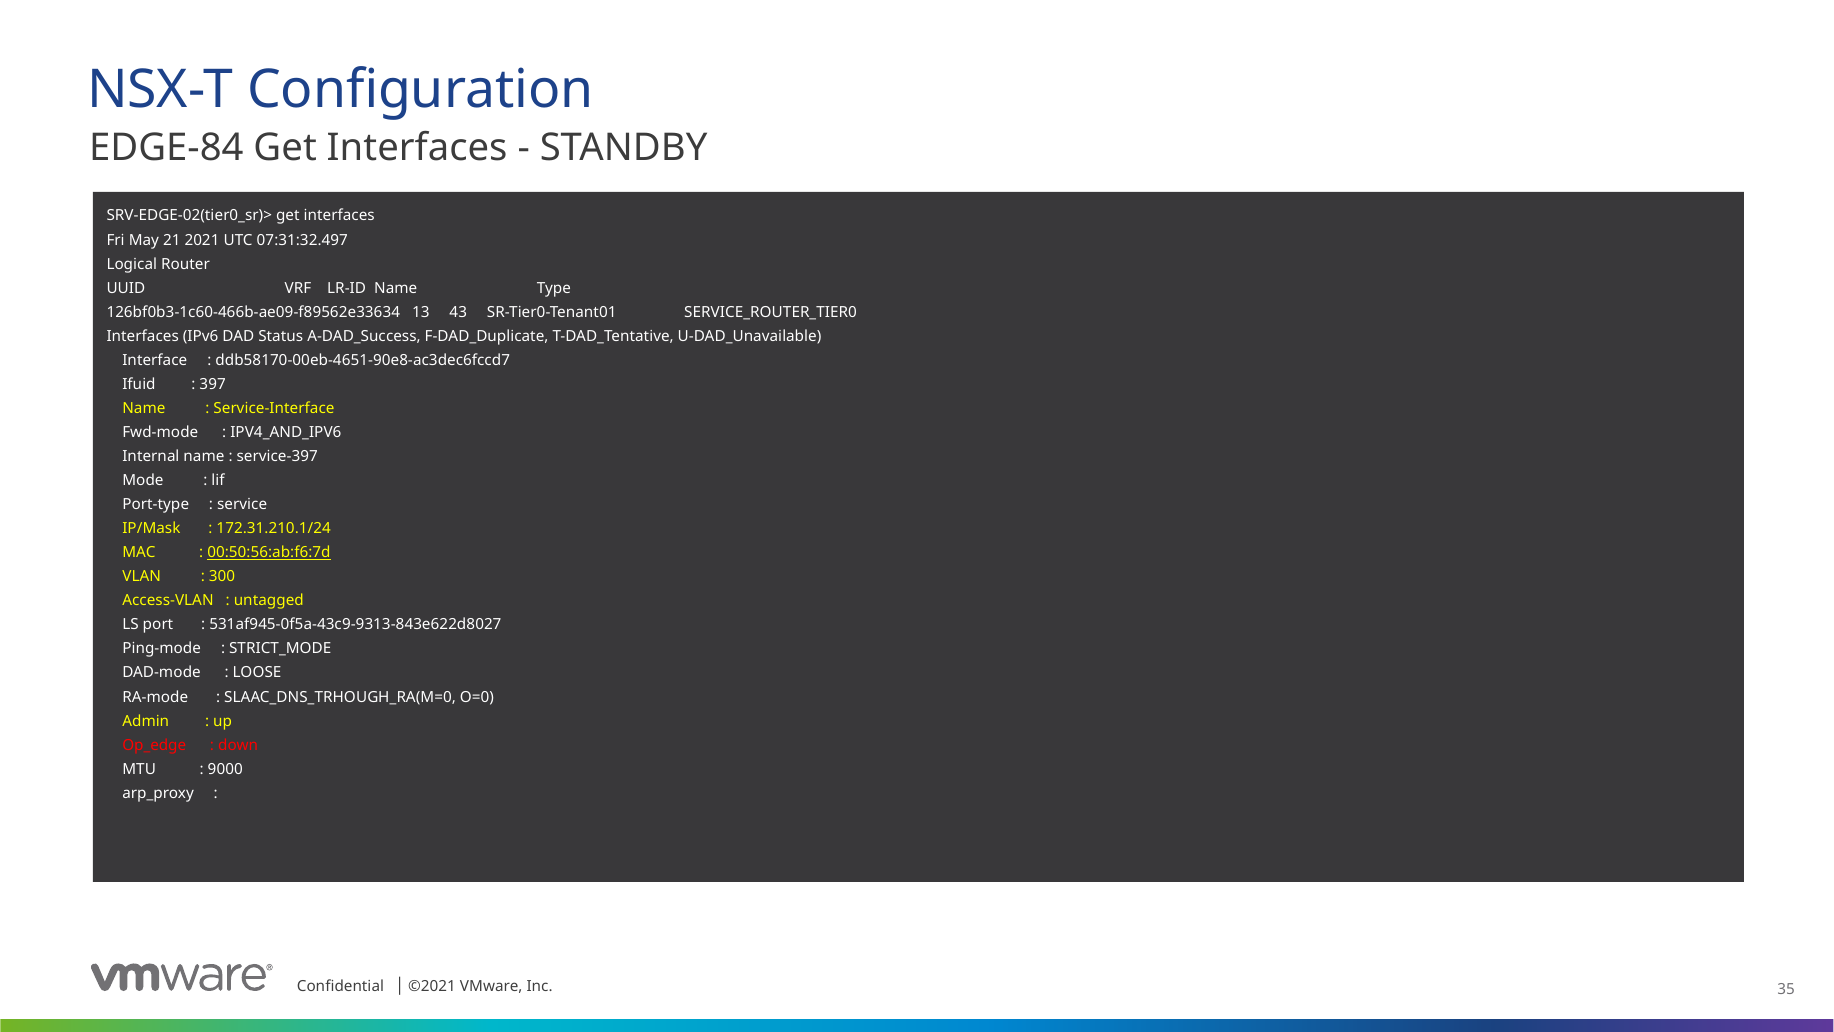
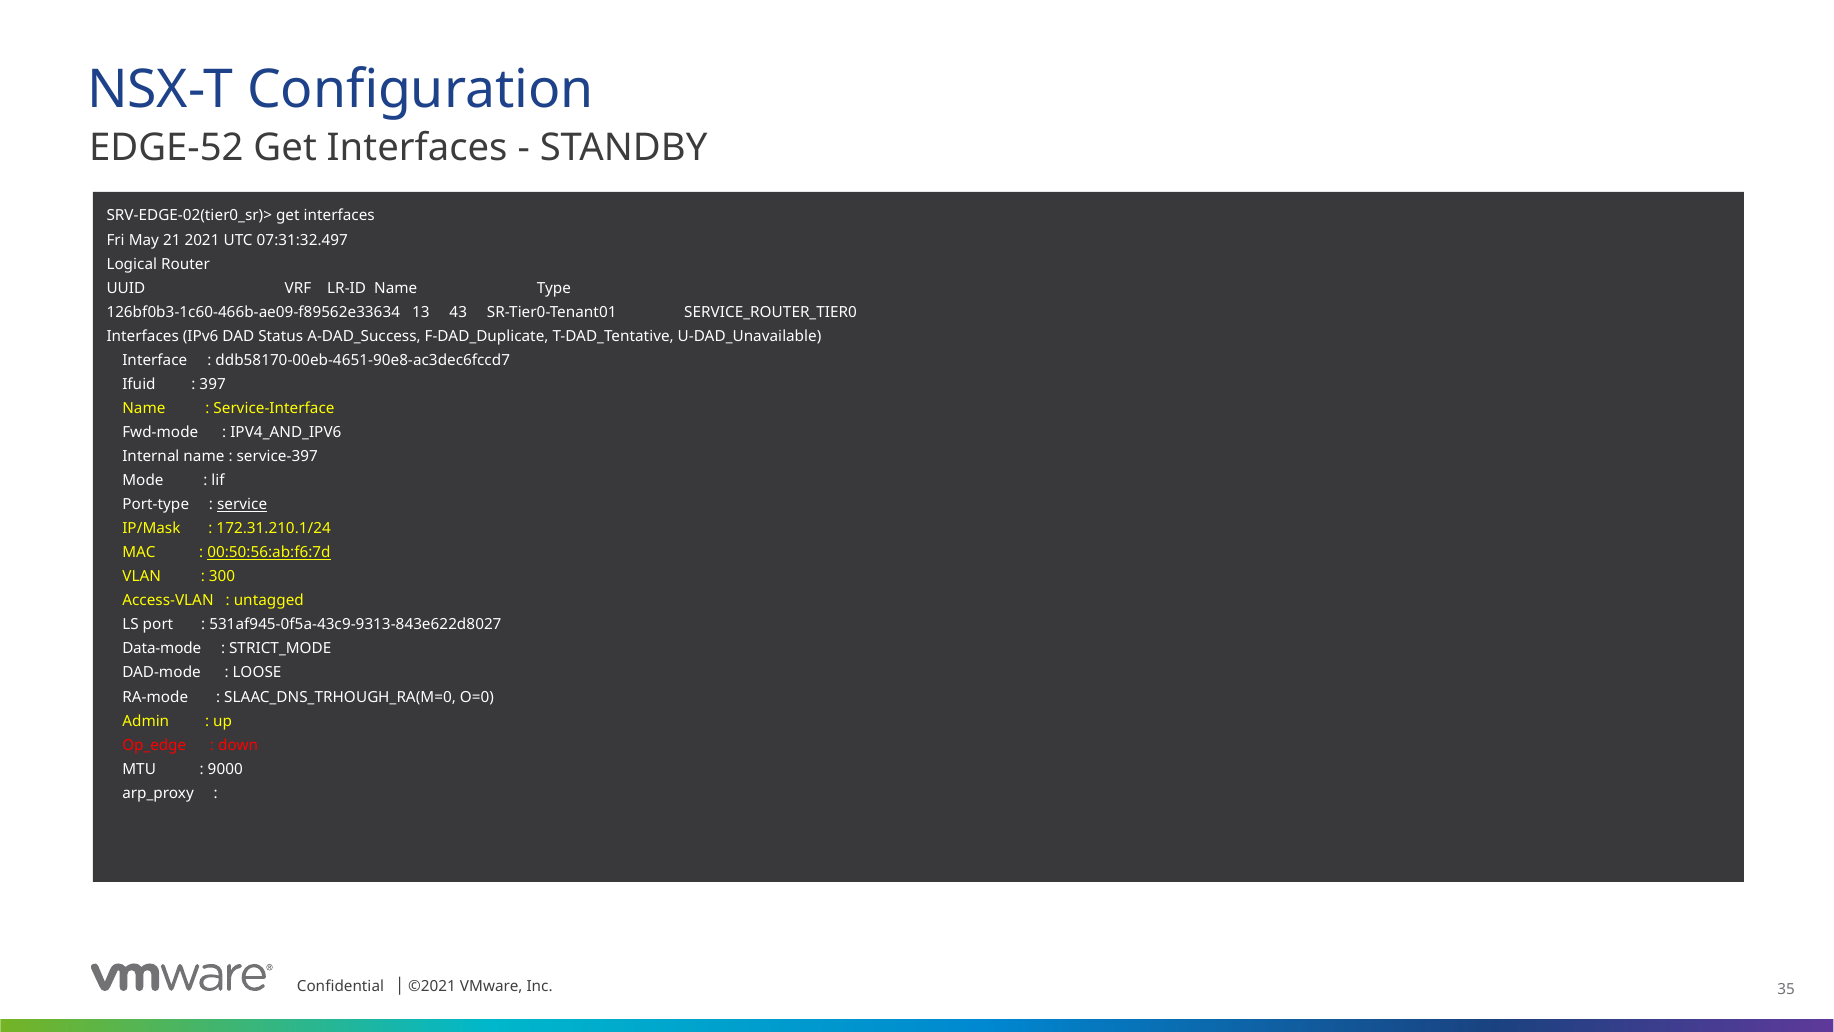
EDGE-84: EDGE-84 -> EDGE-52
service underline: none -> present
Ping-mode: Ping-mode -> Data-mode
